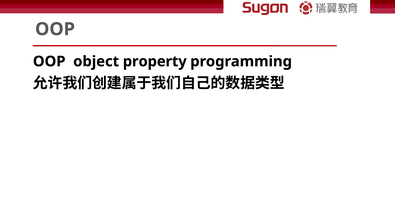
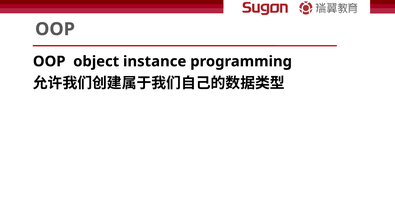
property: property -> instance
